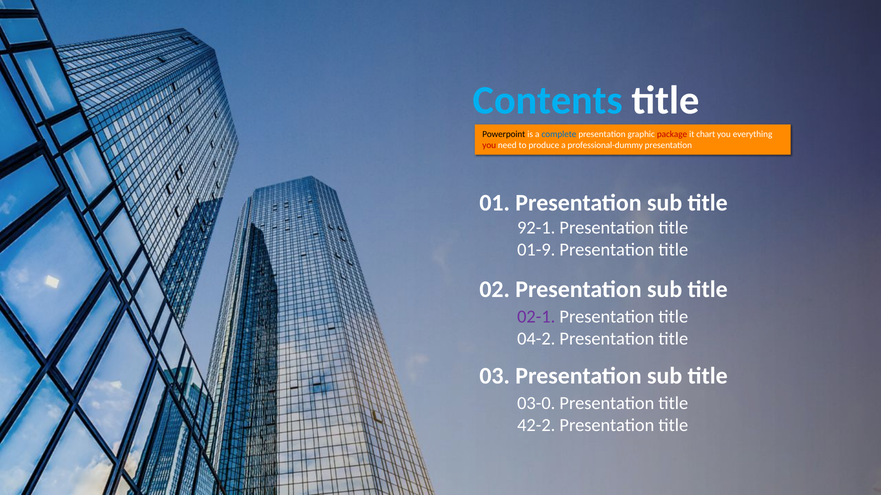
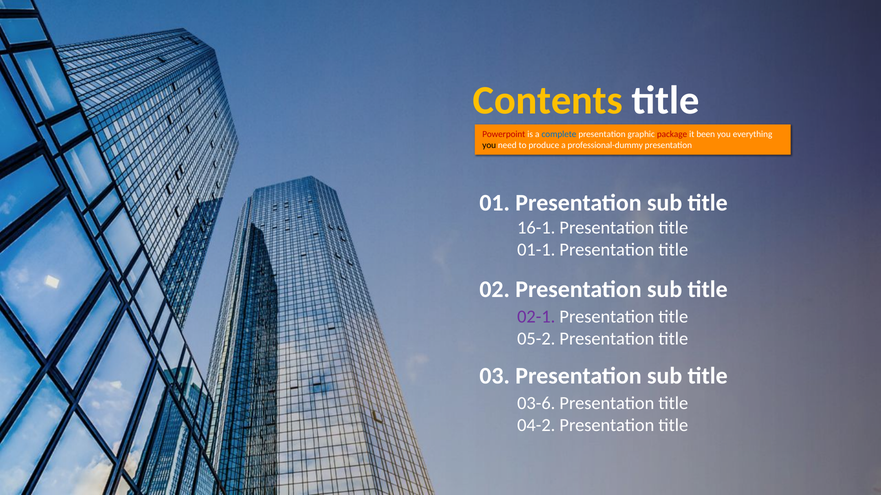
Contents colour: light blue -> yellow
Powerpoint colour: black -> red
chart: chart -> been
you at (489, 145) colour: red -> black
92-1: 92-1 -> 16-1
01-9: 01-9 -> 01-1
04-2: 04-2 -> 05-2
03-0: 03-0 -> 03-6
42-2: 42-2 -> 04-2
